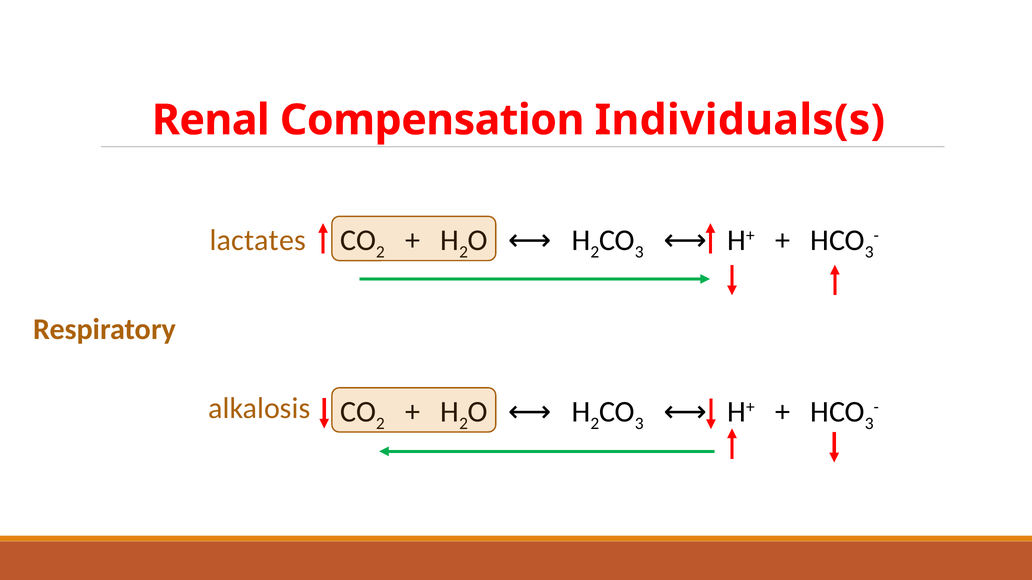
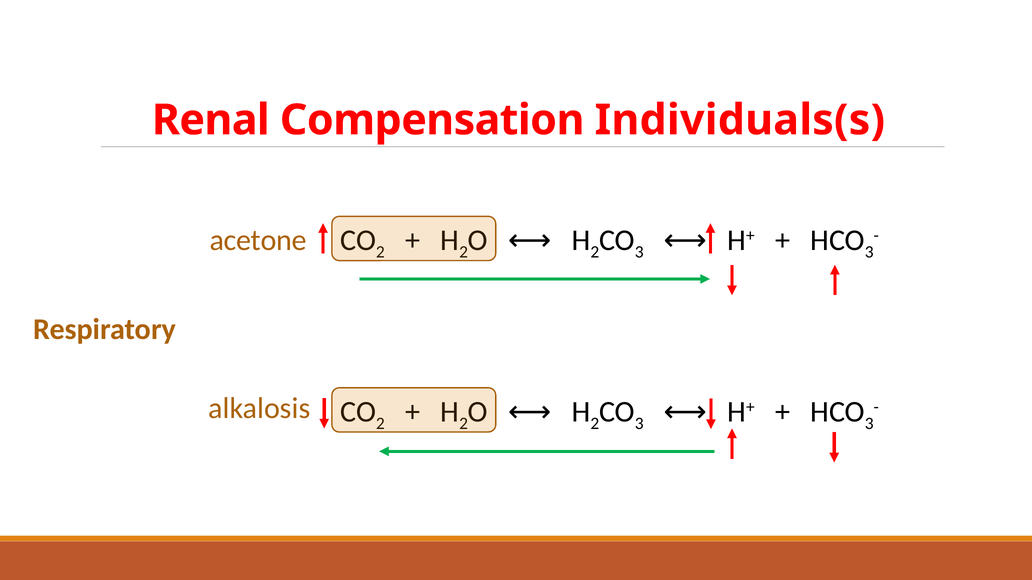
lactates: lactates -> acetone
